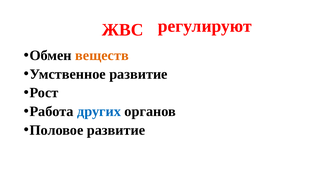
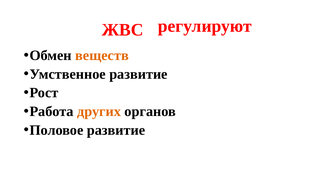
других colour: blue -> orange
